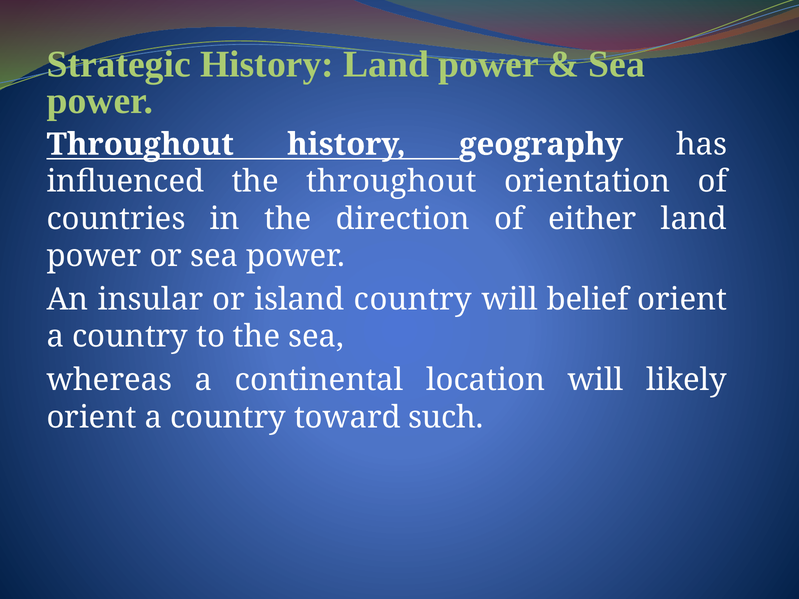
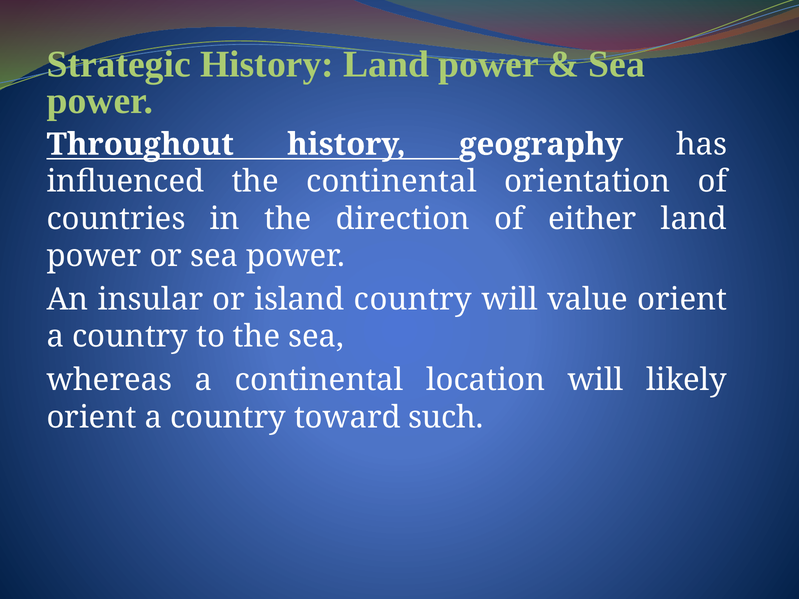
the throughout: throughout -> continental
belief: belief -> value
